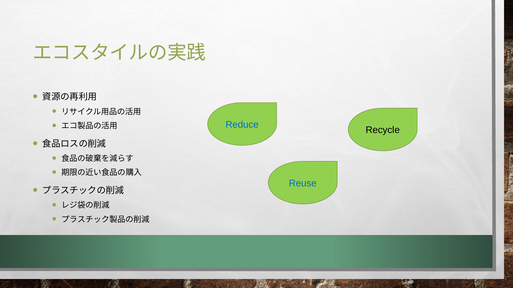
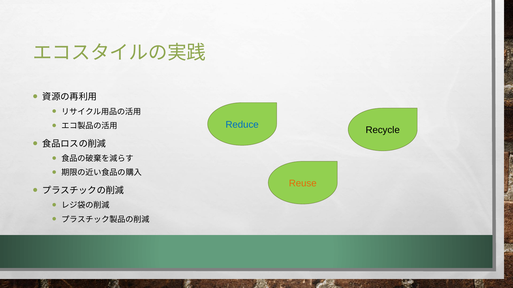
Reuse colour: blue -> orange
